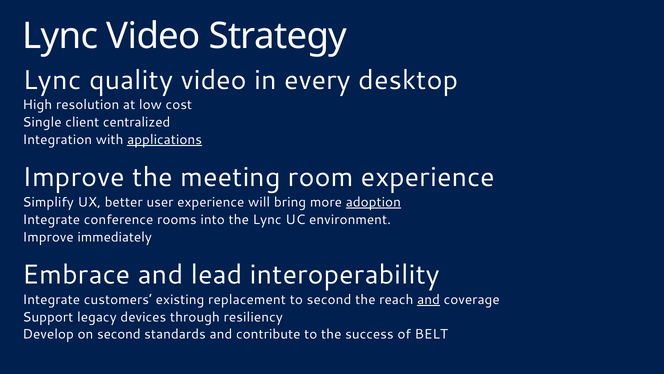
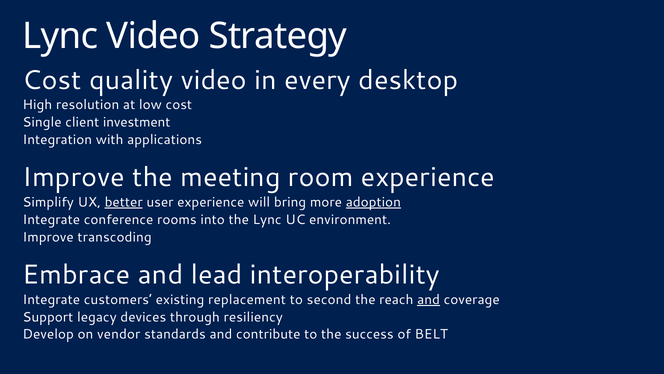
Lync at (52, 80): Lync -> Cost
centralized: centralized -> investment
applications underline: present -> none
better underline: none -> present
immediately: immediately -> transcoding
on second: second -> vendor
